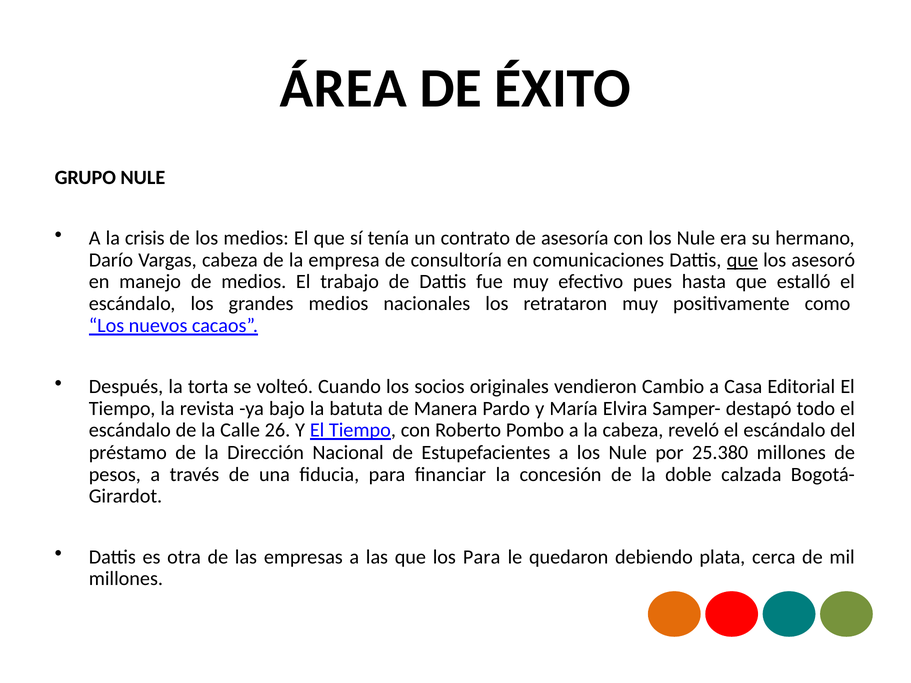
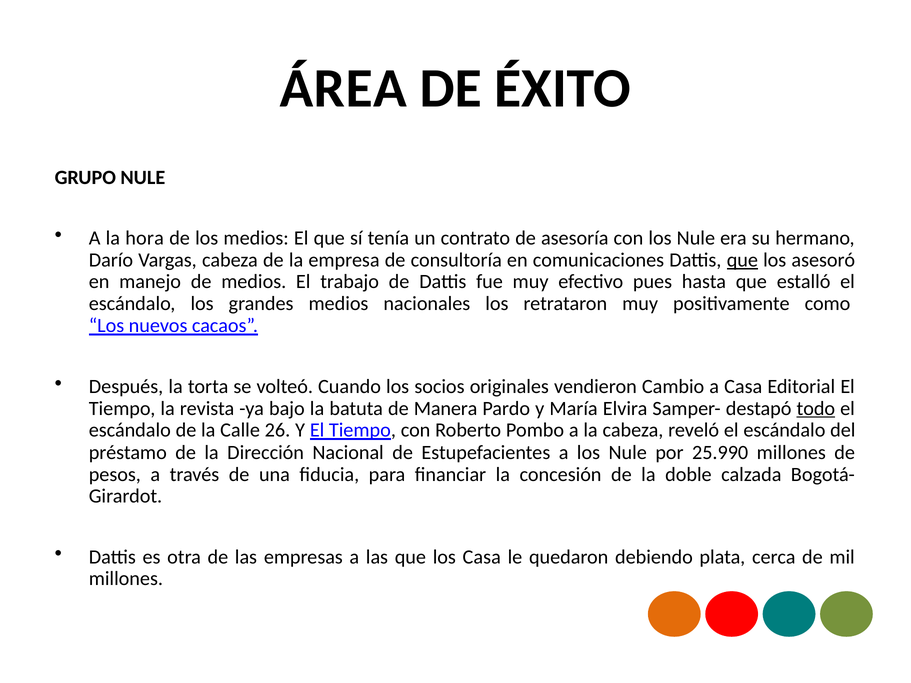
crisis: crisis -> hora
todo underline: none -> present
25.380: 25.380 -> 25.990
los Para: Para -> Casa
